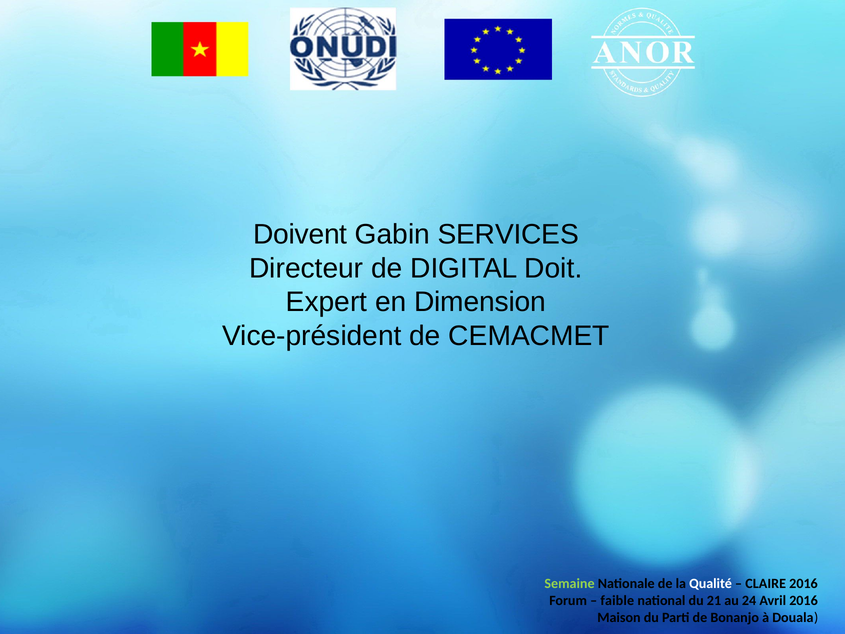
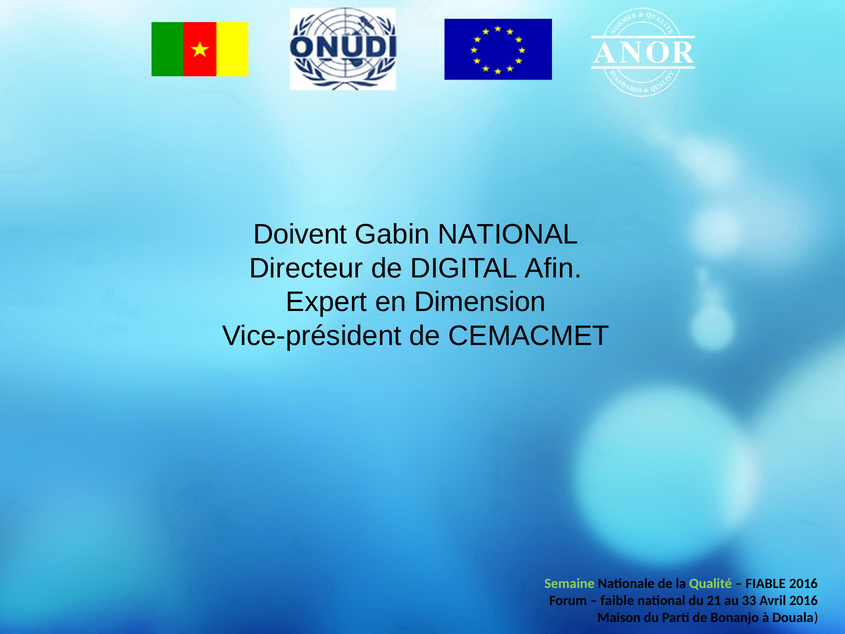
Gabin SERVICES: SERVICES -> NATIONAL
Doit: Doit -> Afin
Qualité colour: white -> light green
CLAIRE: CLAIRE -> FIABLE
24: 24 -> 33
